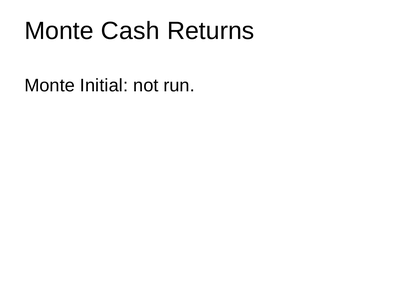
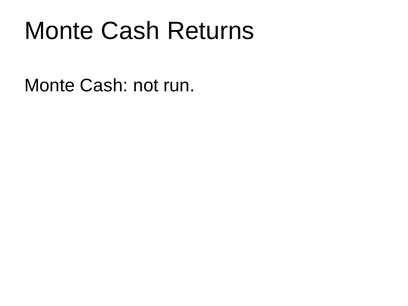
Initial at (104, 86): Initial -> Cash
